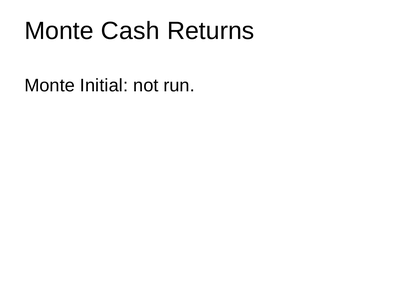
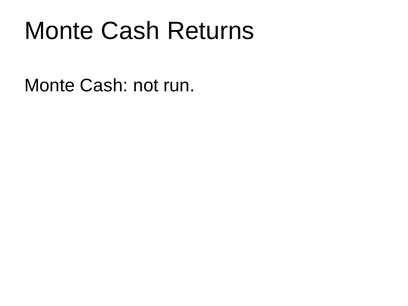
Initial at (104, 86): Initial -> Cash
